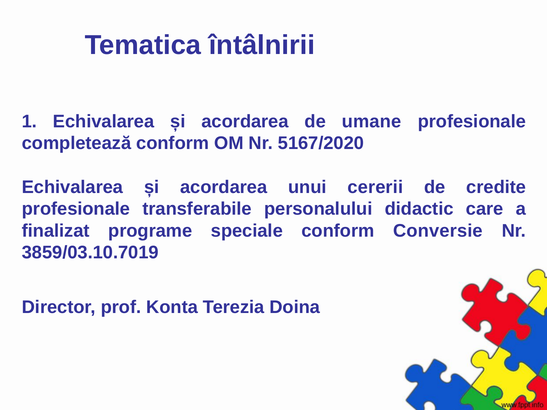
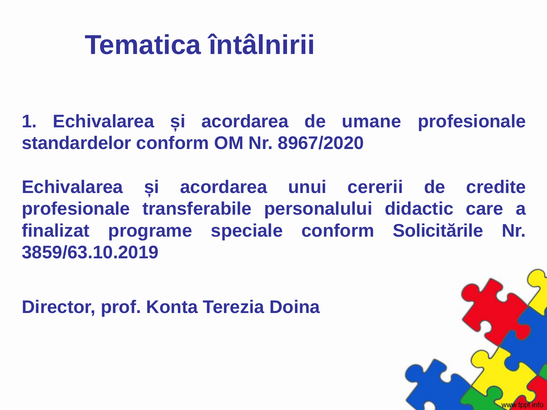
completează: completează -> standardelor
5167/2020: 5167/2020 -> 8967/2020
Conversie: Conversie -> Solicitările
3859/03.10.7019: 3859/03.10.7019 -> 3859/63.10.2019
